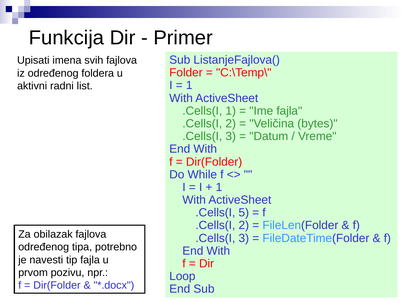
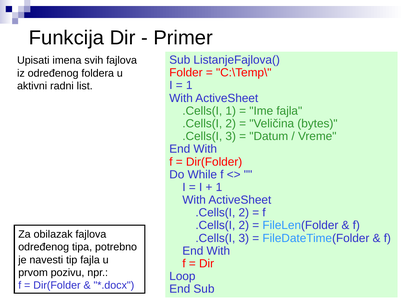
5 at (244, 213): 5 -> 2
